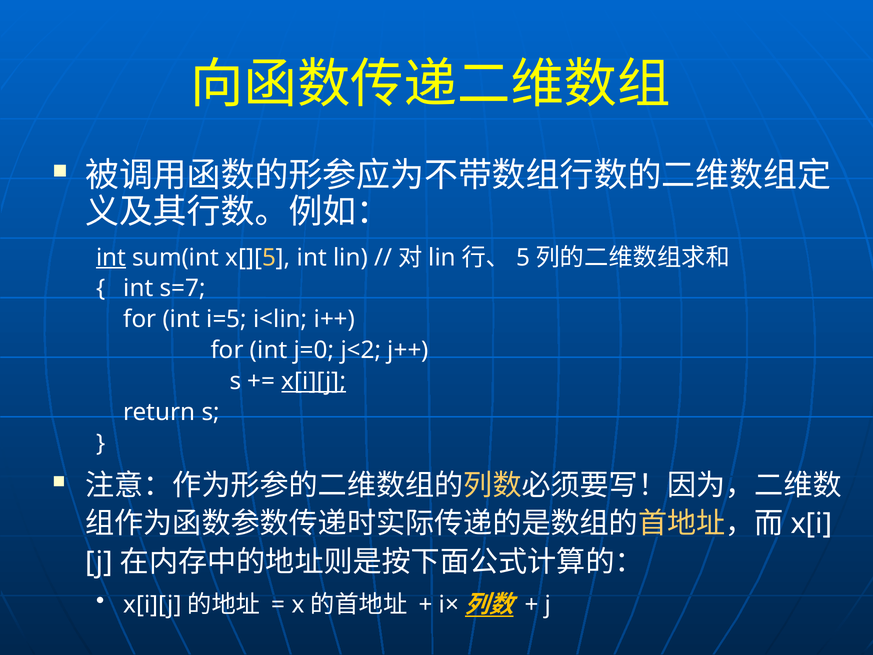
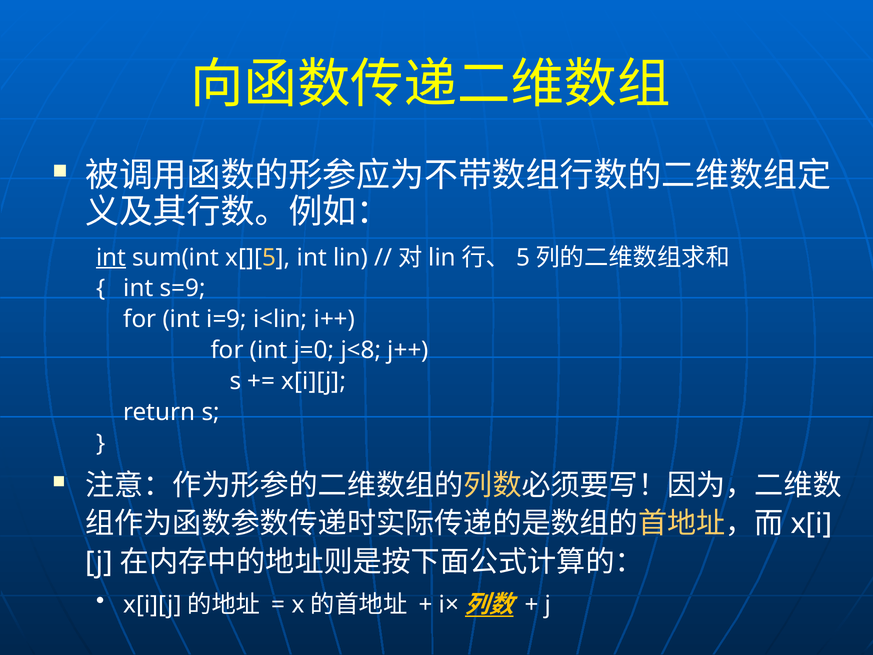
s=7: s=7 -> s=9
i=5: i=5 -> i=9
j<2: j<2 -> j<8
x[i][j at (314, 381) underline: present -> none
